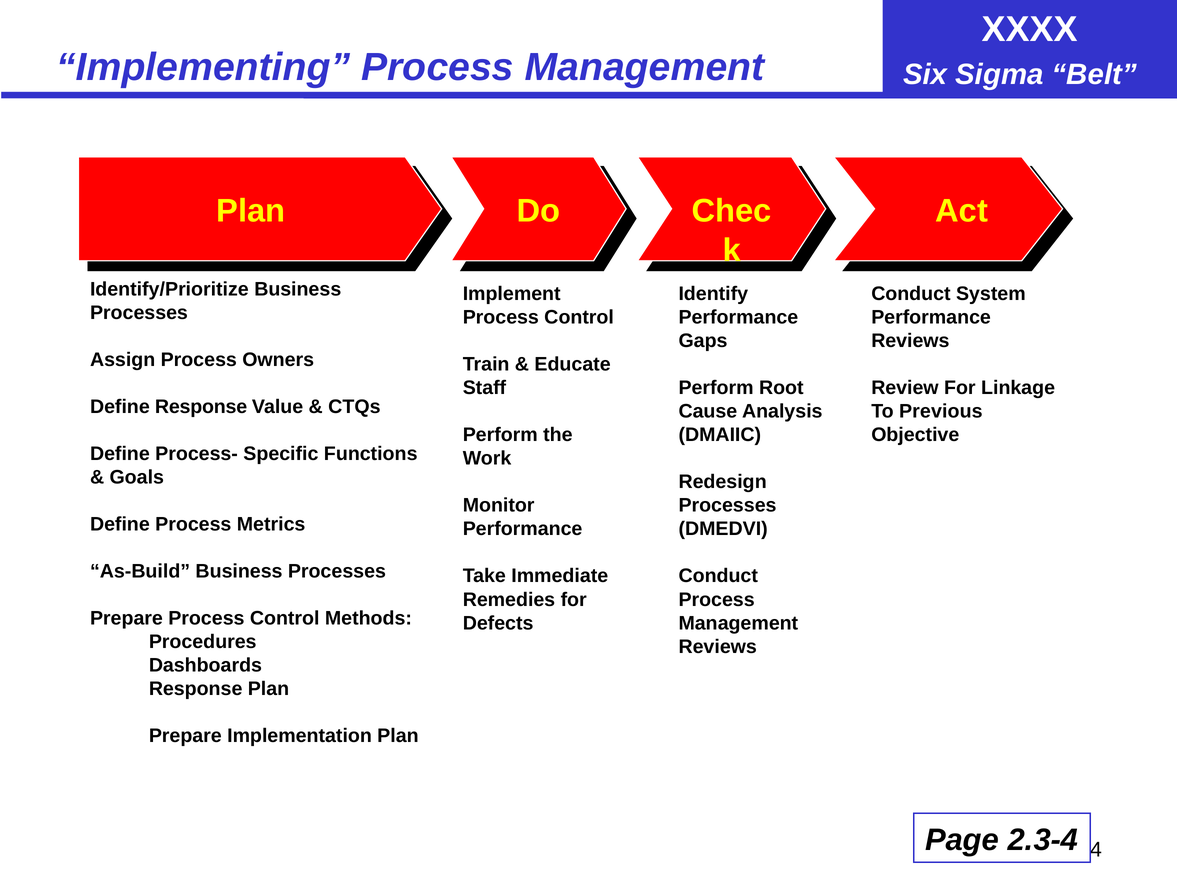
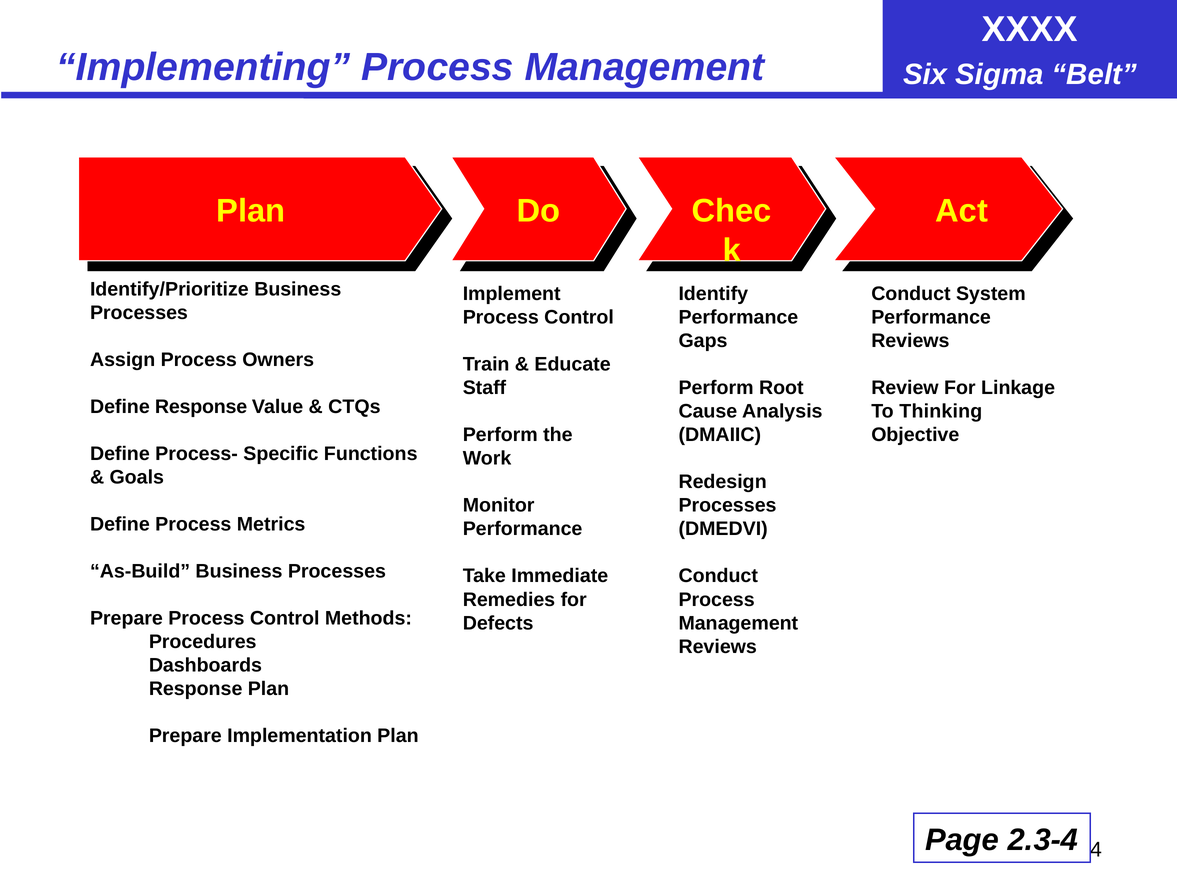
Previous: Previous -> Thinking
